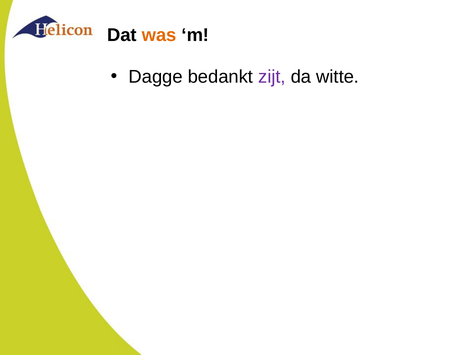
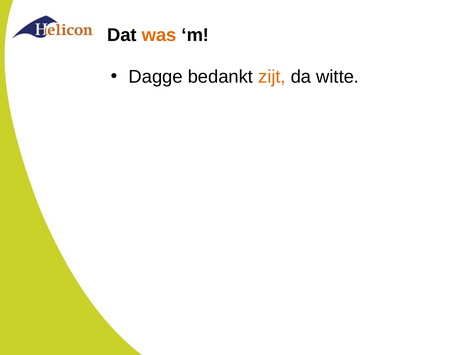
zijt colour: purple -> orange
